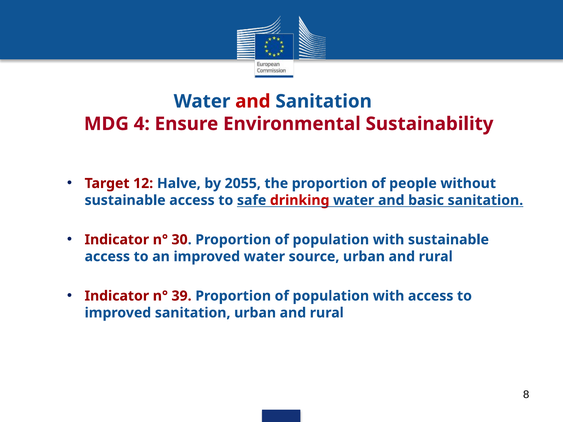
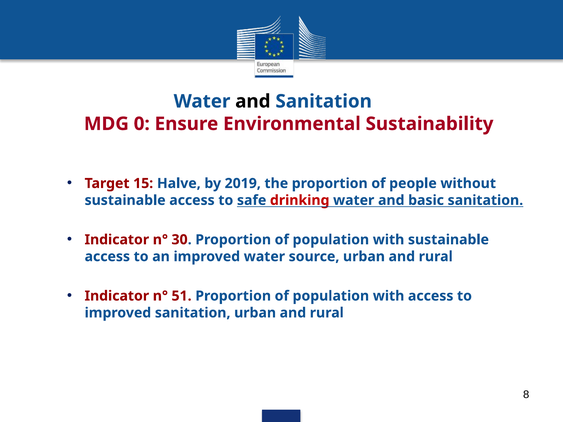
and at (253, 101) colour: red -> black
4: 4 -> 0
12: 12 -> 15
2055: 2055 -> 2019
39: 39 -> 51
